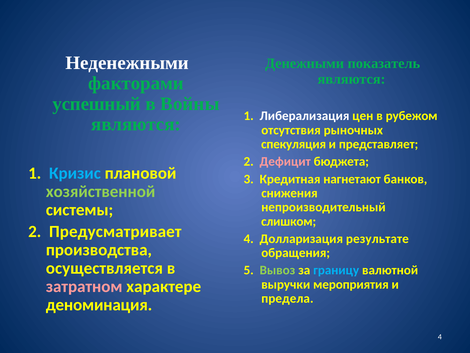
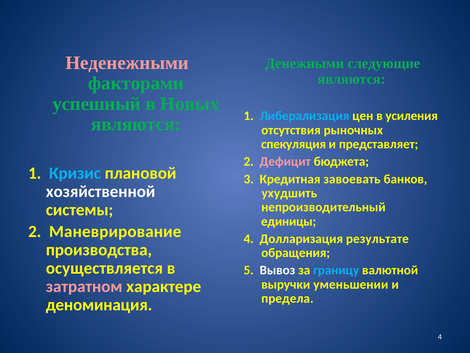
Неденежными colour: white -> pink
показатель: показатель -> следующие
Войны: Войны -> Новых
Либерализация colour: white -> light blue
рубежом: рубежом -> усиления
нагнетают: нагнетают -> завоевать
хозяйственной colour: light green -> white
снижения: снижения -> ухудшить
слишком: слишком -> единицы
Предусматривает: Предусматривает -> Маневрирование
Вывоз colour: light green -> white
мероприятия: мероприятия -> уменьшении
